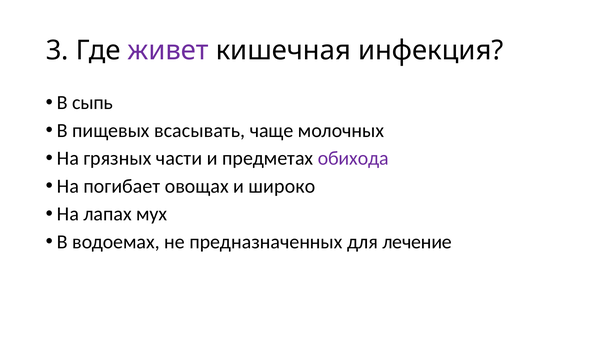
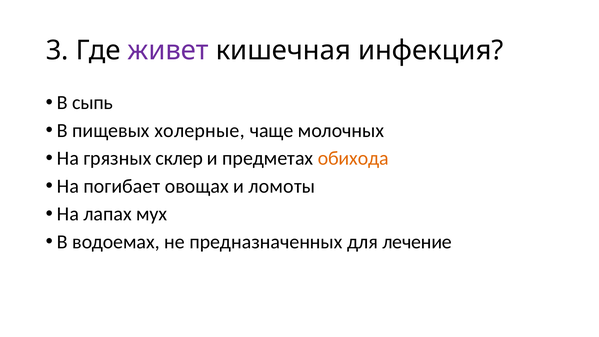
всасывать: всасывать -> холерные
части: части -> склер
обихода colour: purple -> orange
широко: широко -> ломоты
